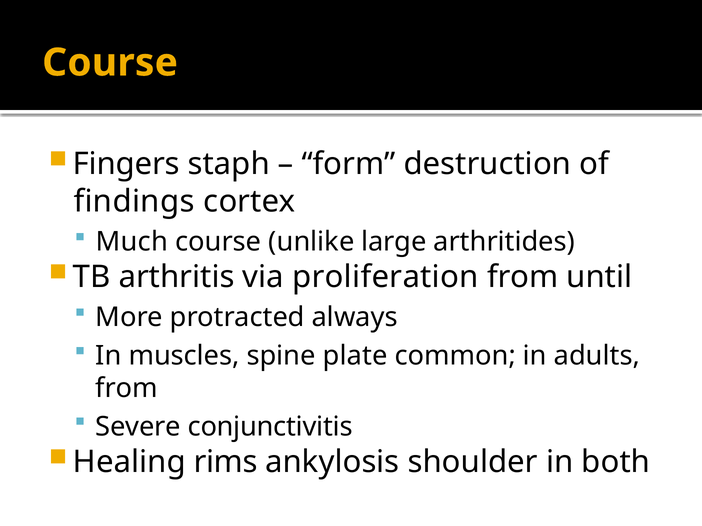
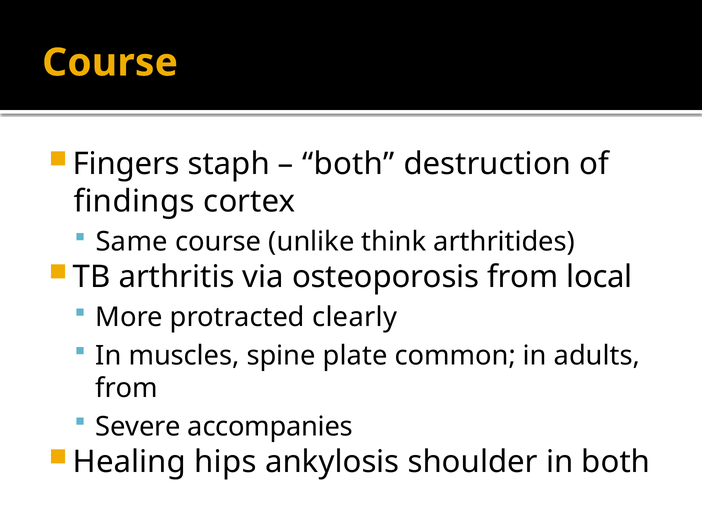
form at (349, 164): form -> both
Much: Much -> Same
large: large -> think
proliferation: proliferation -> osteoporosis
until: until -> local
always: always -> clearly
conjunctivitis: conjunctivitis -> accompanies
rims: rims -> hips
